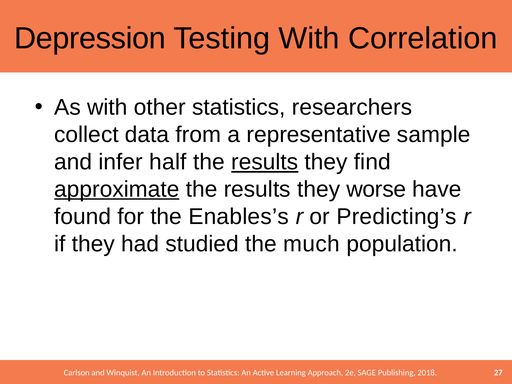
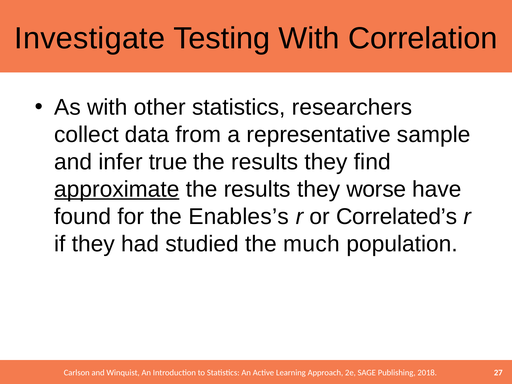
Depression: Depression -> Investigate
half: half -> true
results at (265, 162) underline: present -> none
Predicting’s: Predicting’s -> Correlated’s
